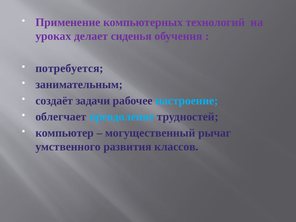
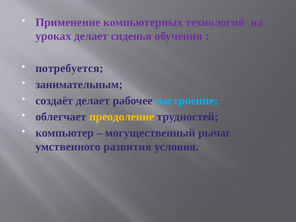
создаёт задачи: задачи -> делает
преодоление colour: light blue -> yellow
классов: классов -> условия
